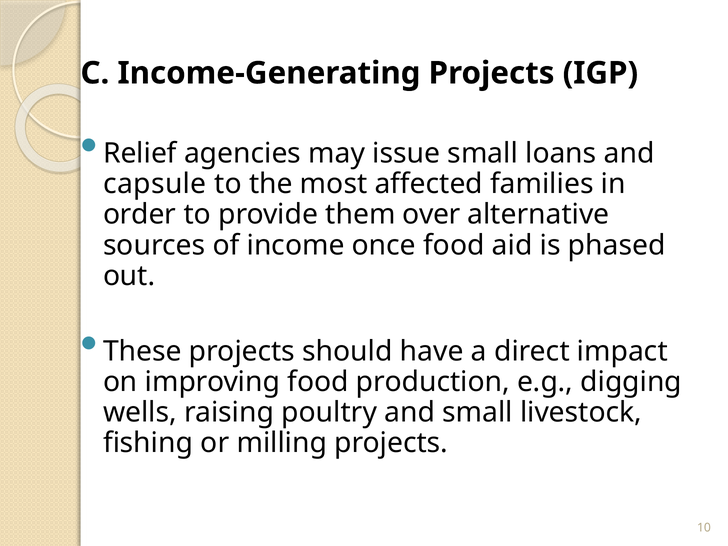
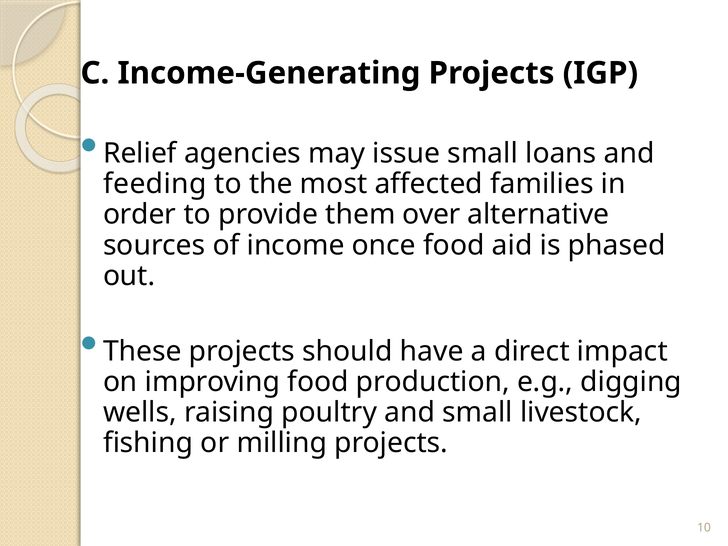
capsule: capsule -> feeding
